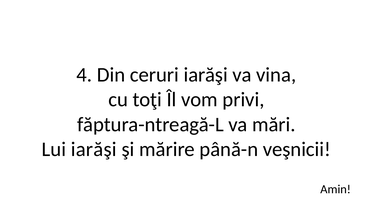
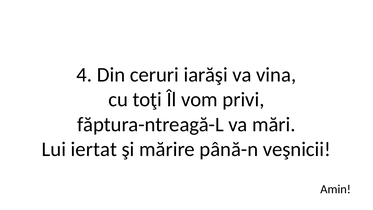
Lui iarăşi: iarăşi -> iertat
